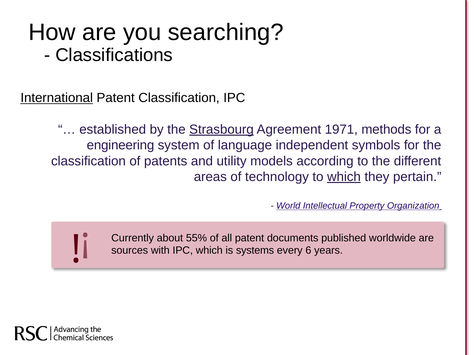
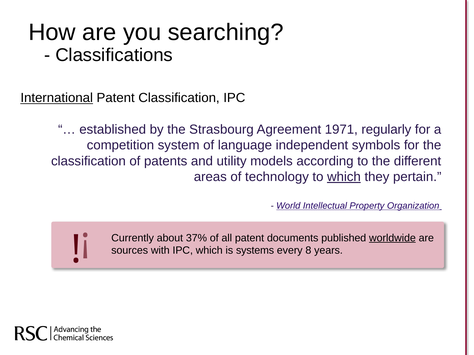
Strasbourg underline: present -> none
methods: methods -> regularly
engineering: engineering -> competition
55%: 55% -> 37%
worldwide underline: none -> present
6: 6 -> 8
